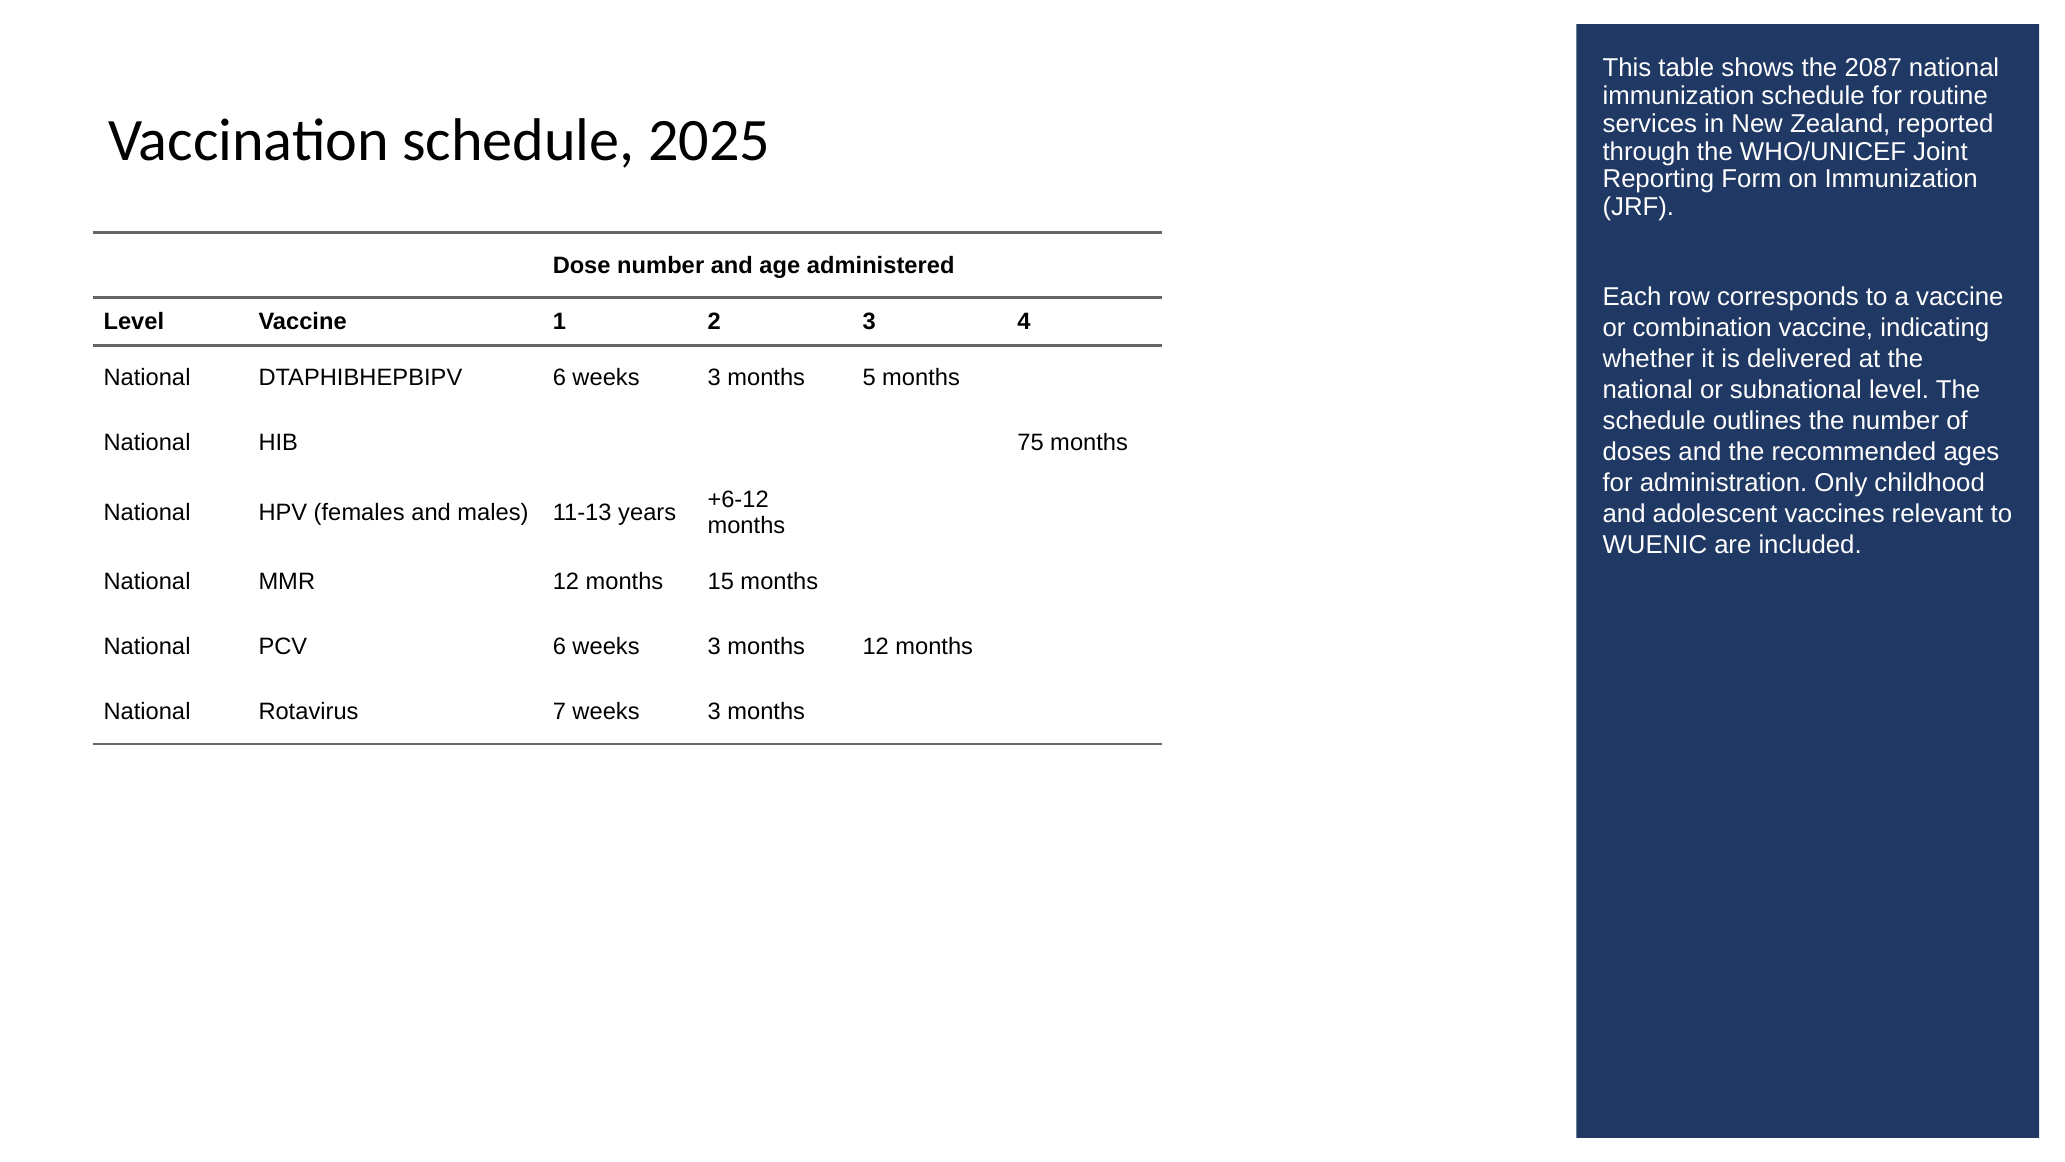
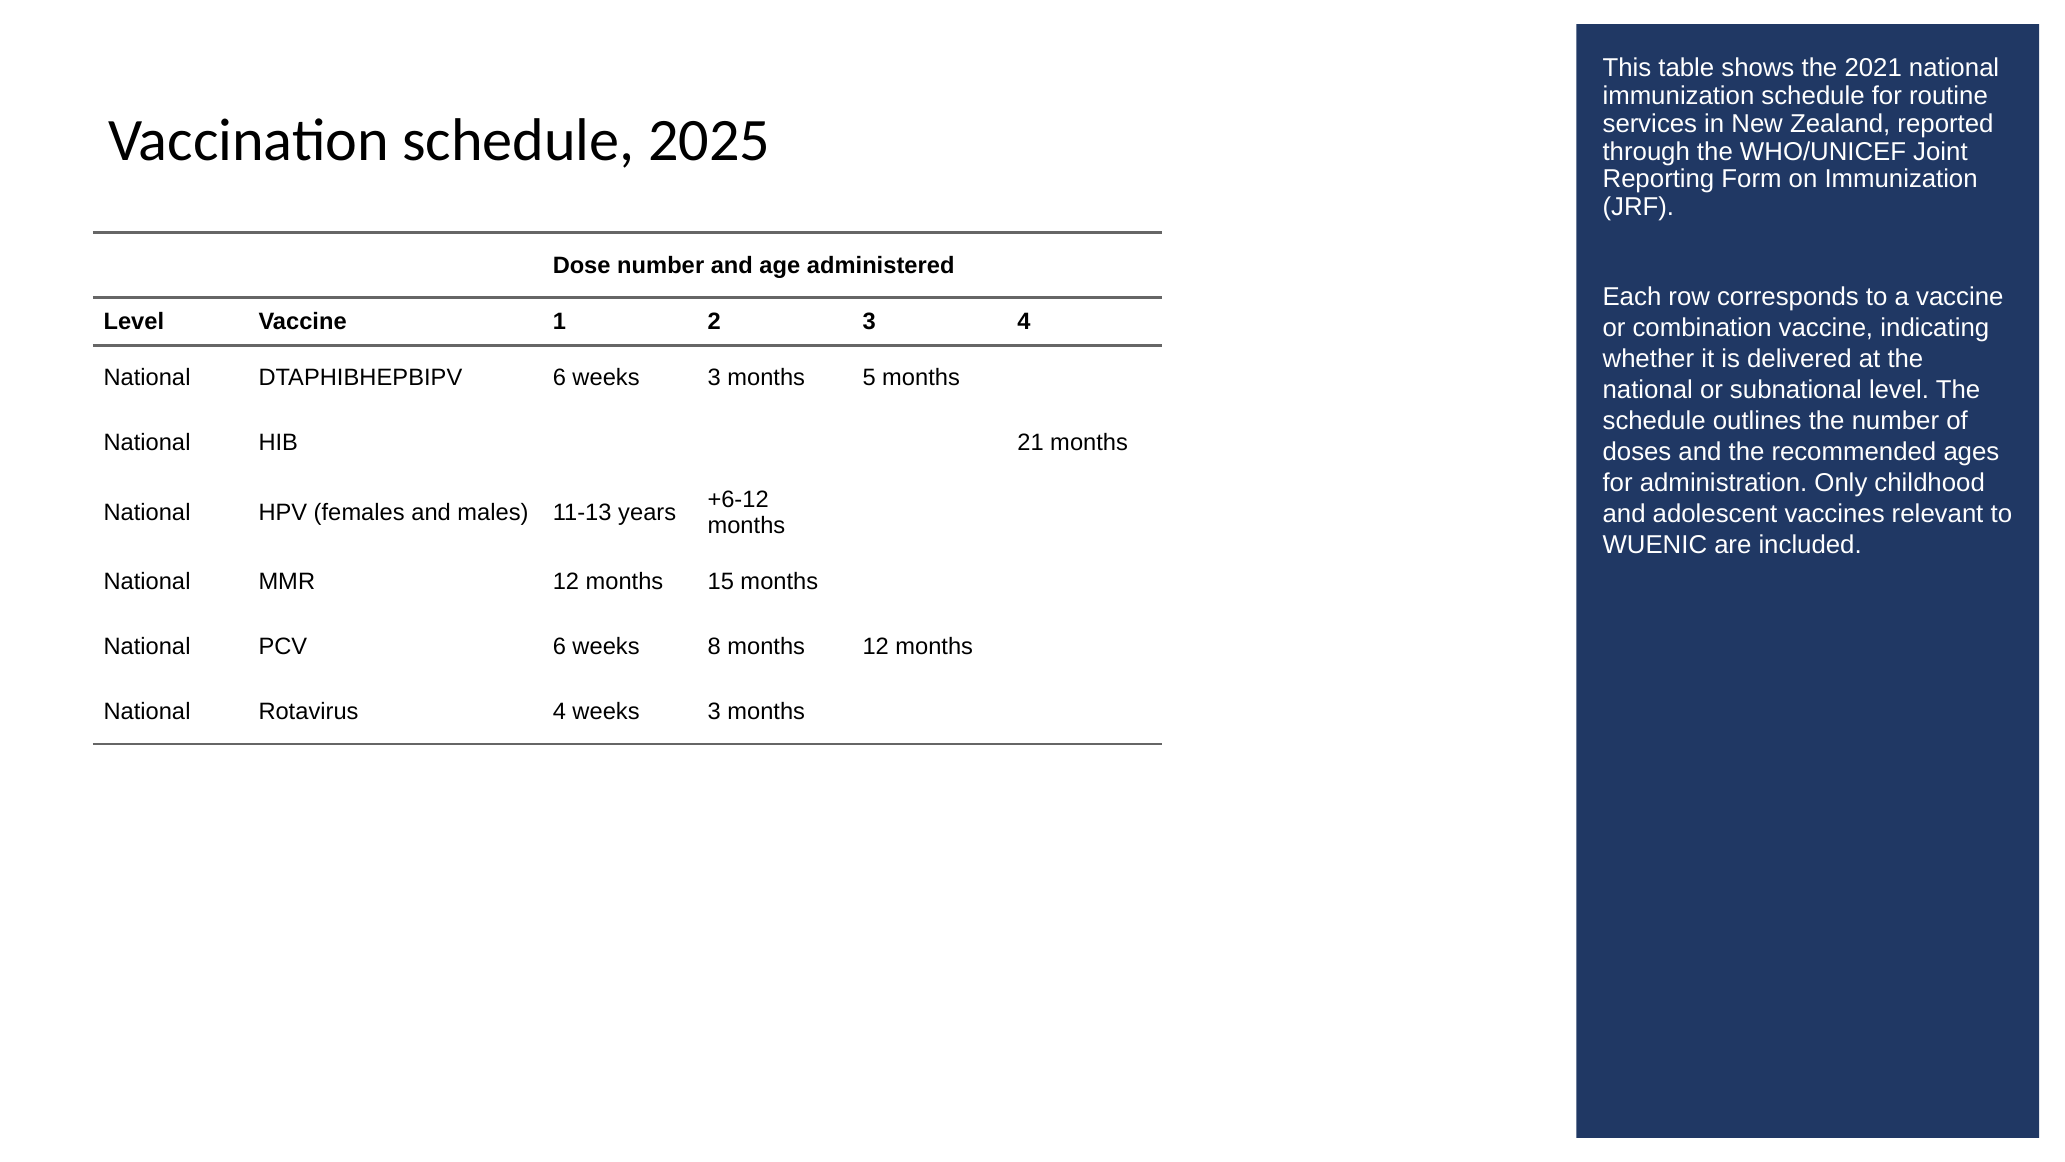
2087: 2087 -> 2021
75: 75 -> 21
PCV 6 weeks 3: 3 -> 8
Rotavirus 7: 7 -> 4
